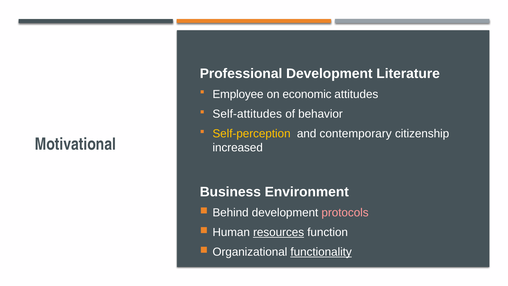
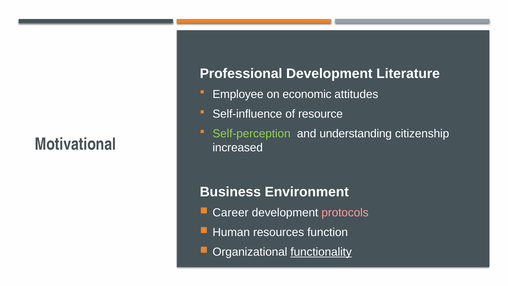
Self-attitudes: Self-attitudes -> Self-influence
behavior: behavior -> resource
Self-perception colour: yellow -> light green
contemporary: contemporary -> understanding
Behind: Behind -> Career
resources underline: present -> none
